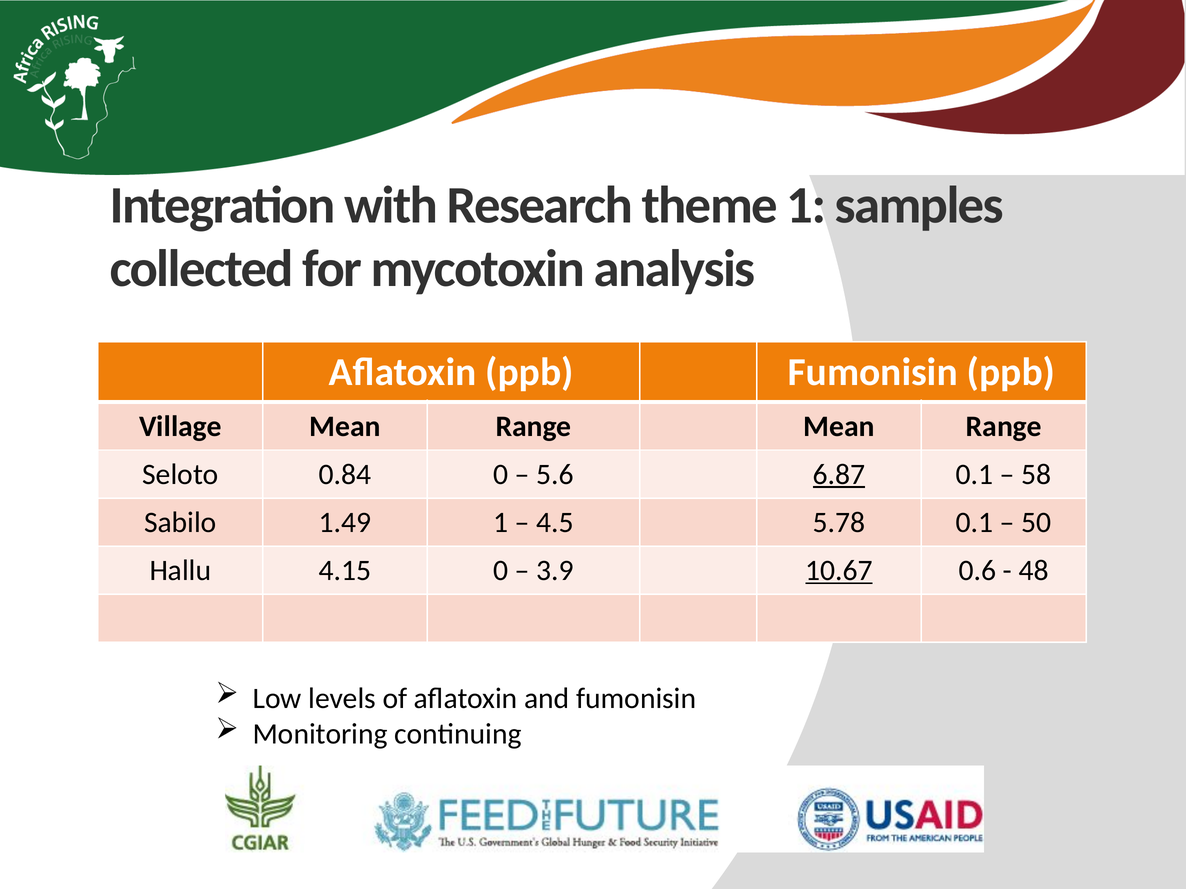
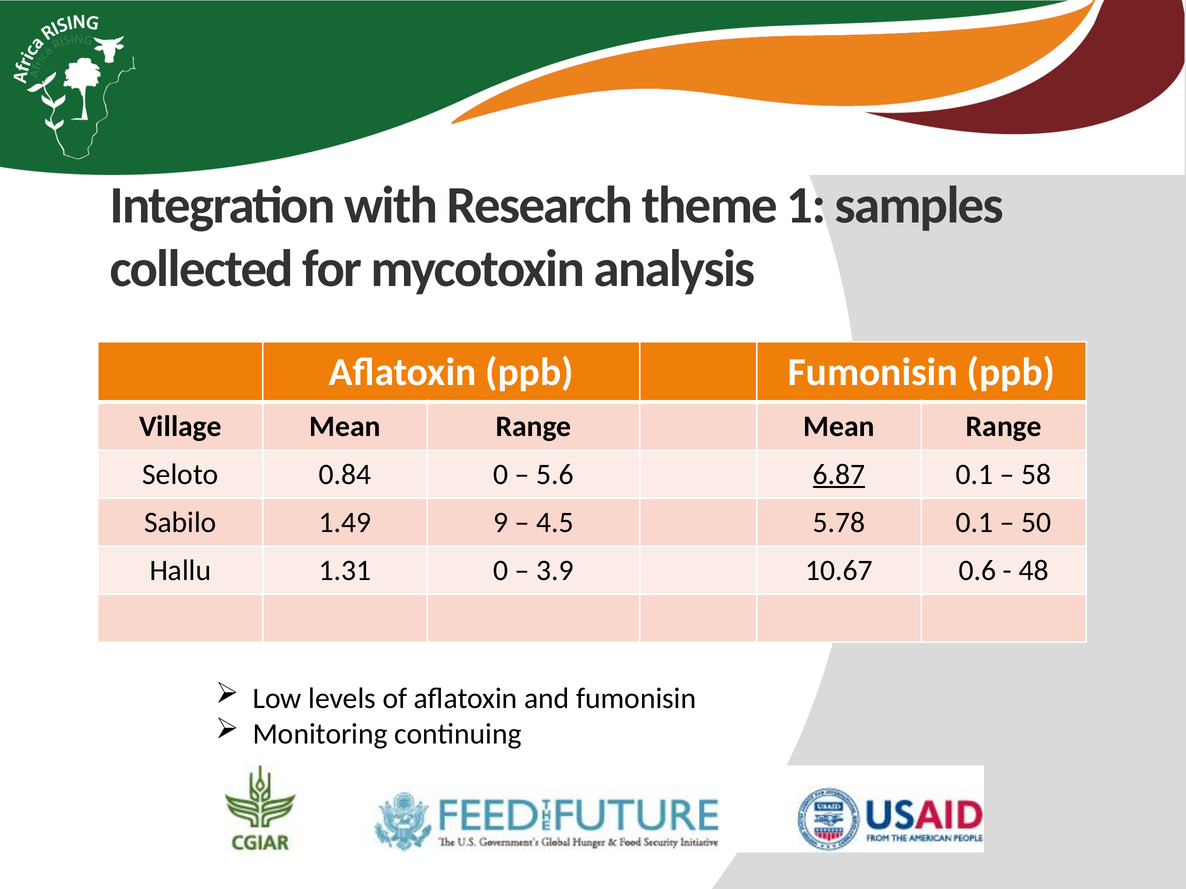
1.49 1: 1 -> 9
4.15: 4.15 -> 1.31
10.67 underline: present -> none
